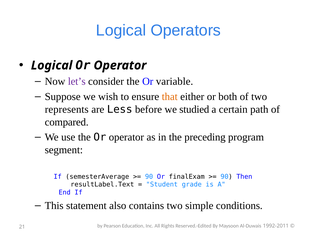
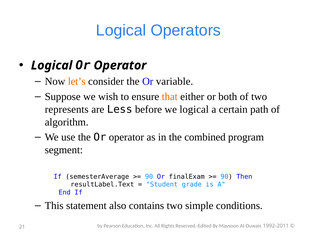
let’s colour: purple -> orange
we studied: studied -> logical
compared: compared -> algorithm
preceding: preceding -> combined
